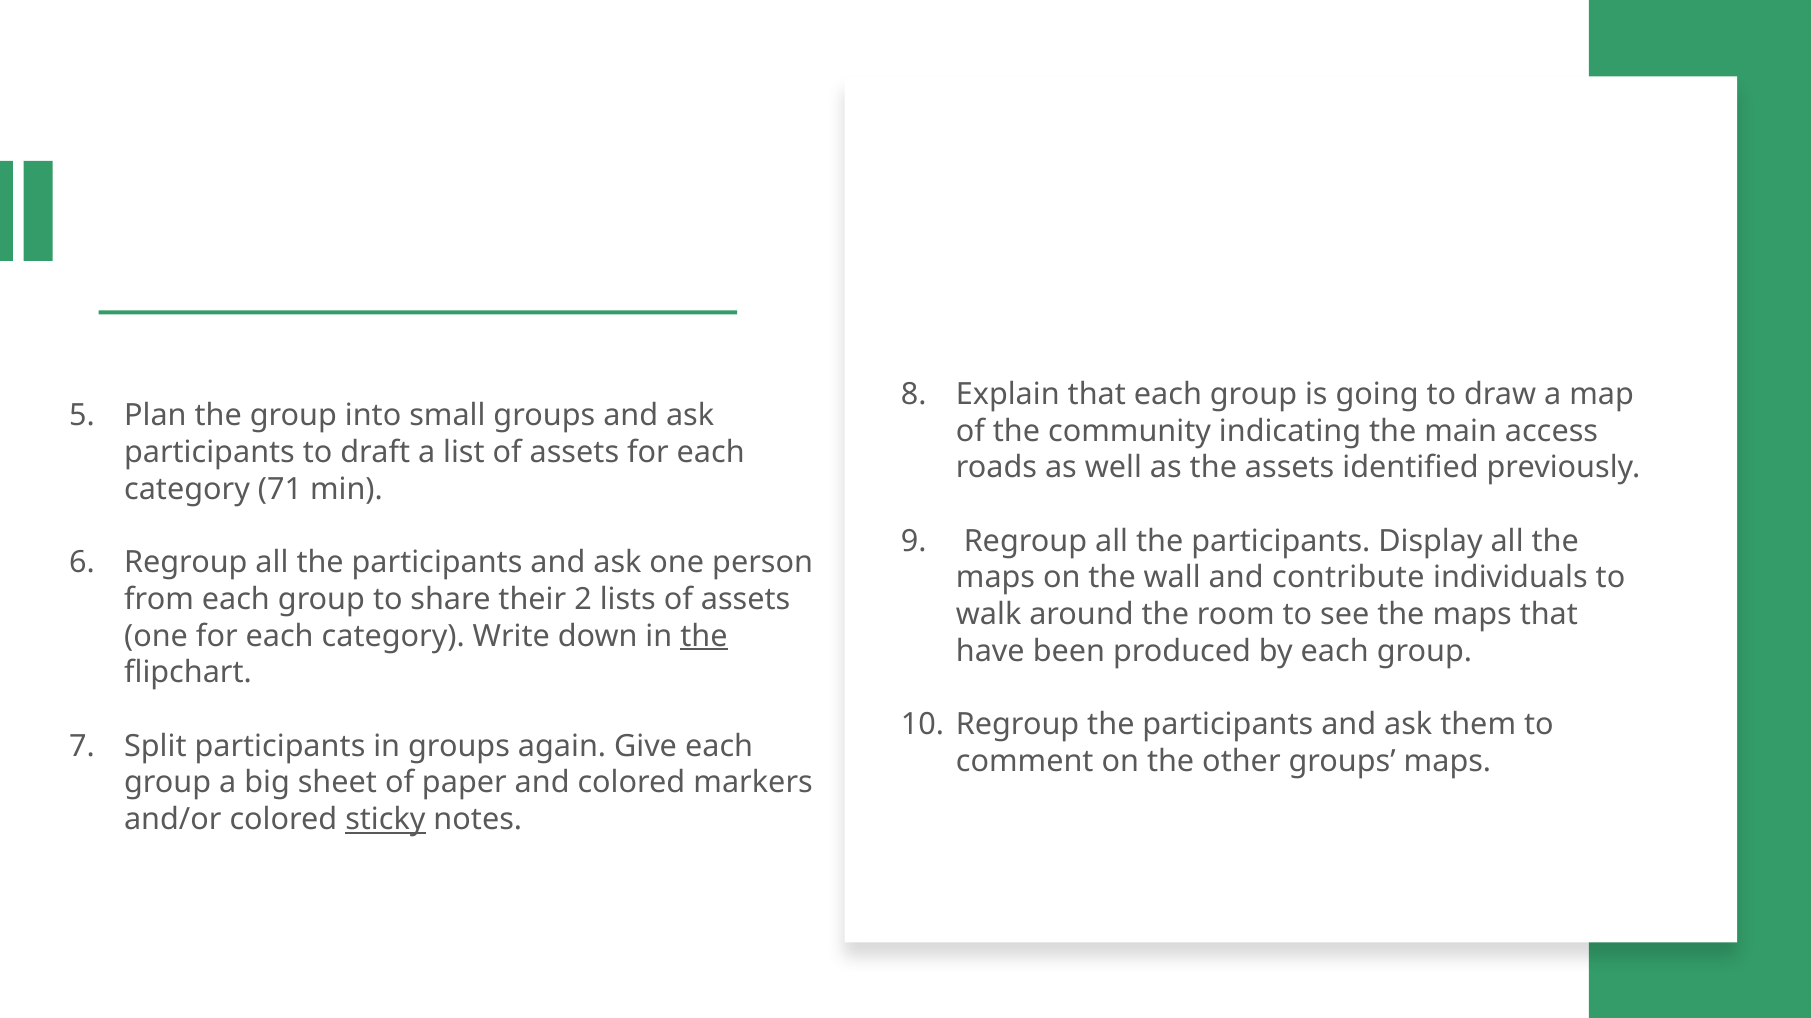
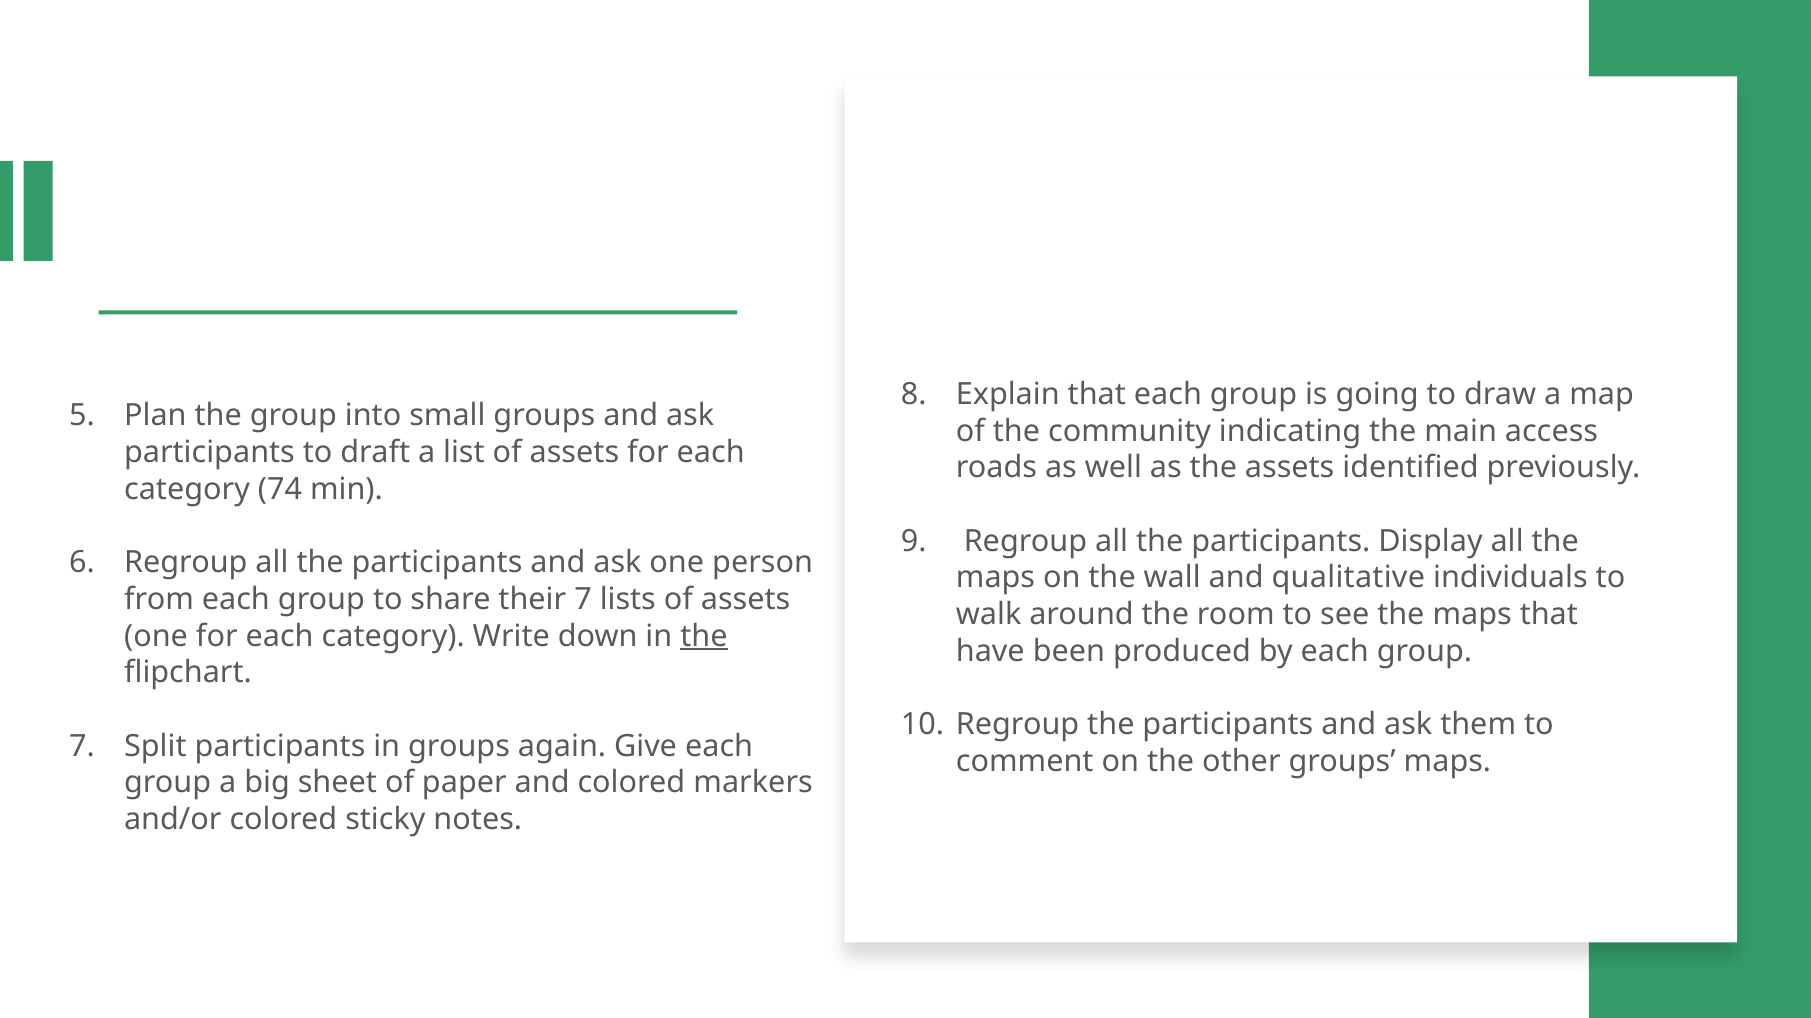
71: 71 -> 74
contribute: contribute -> qualitative
their 2: 2 -> 7
sticky underline: present -> none
